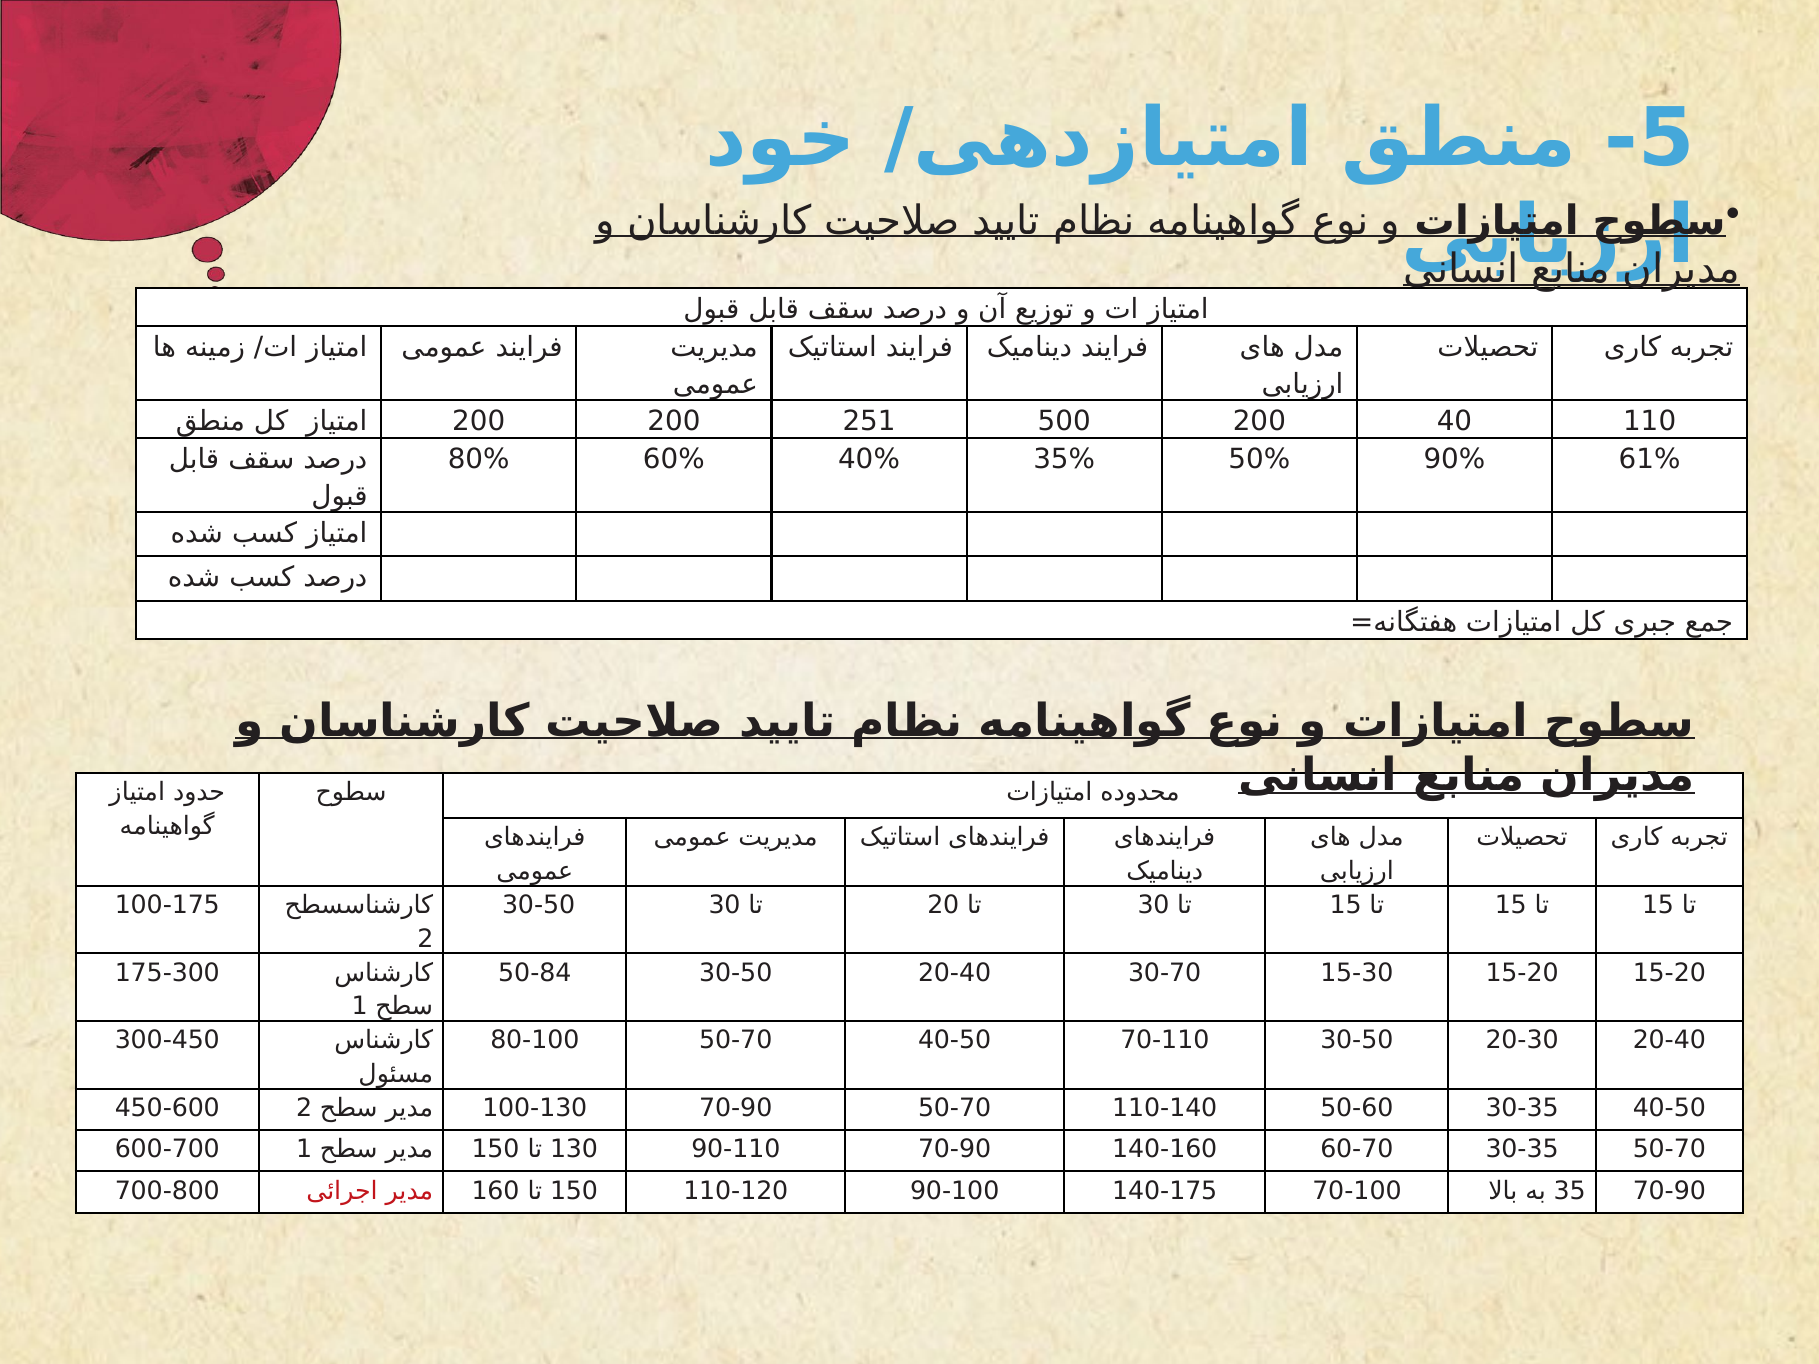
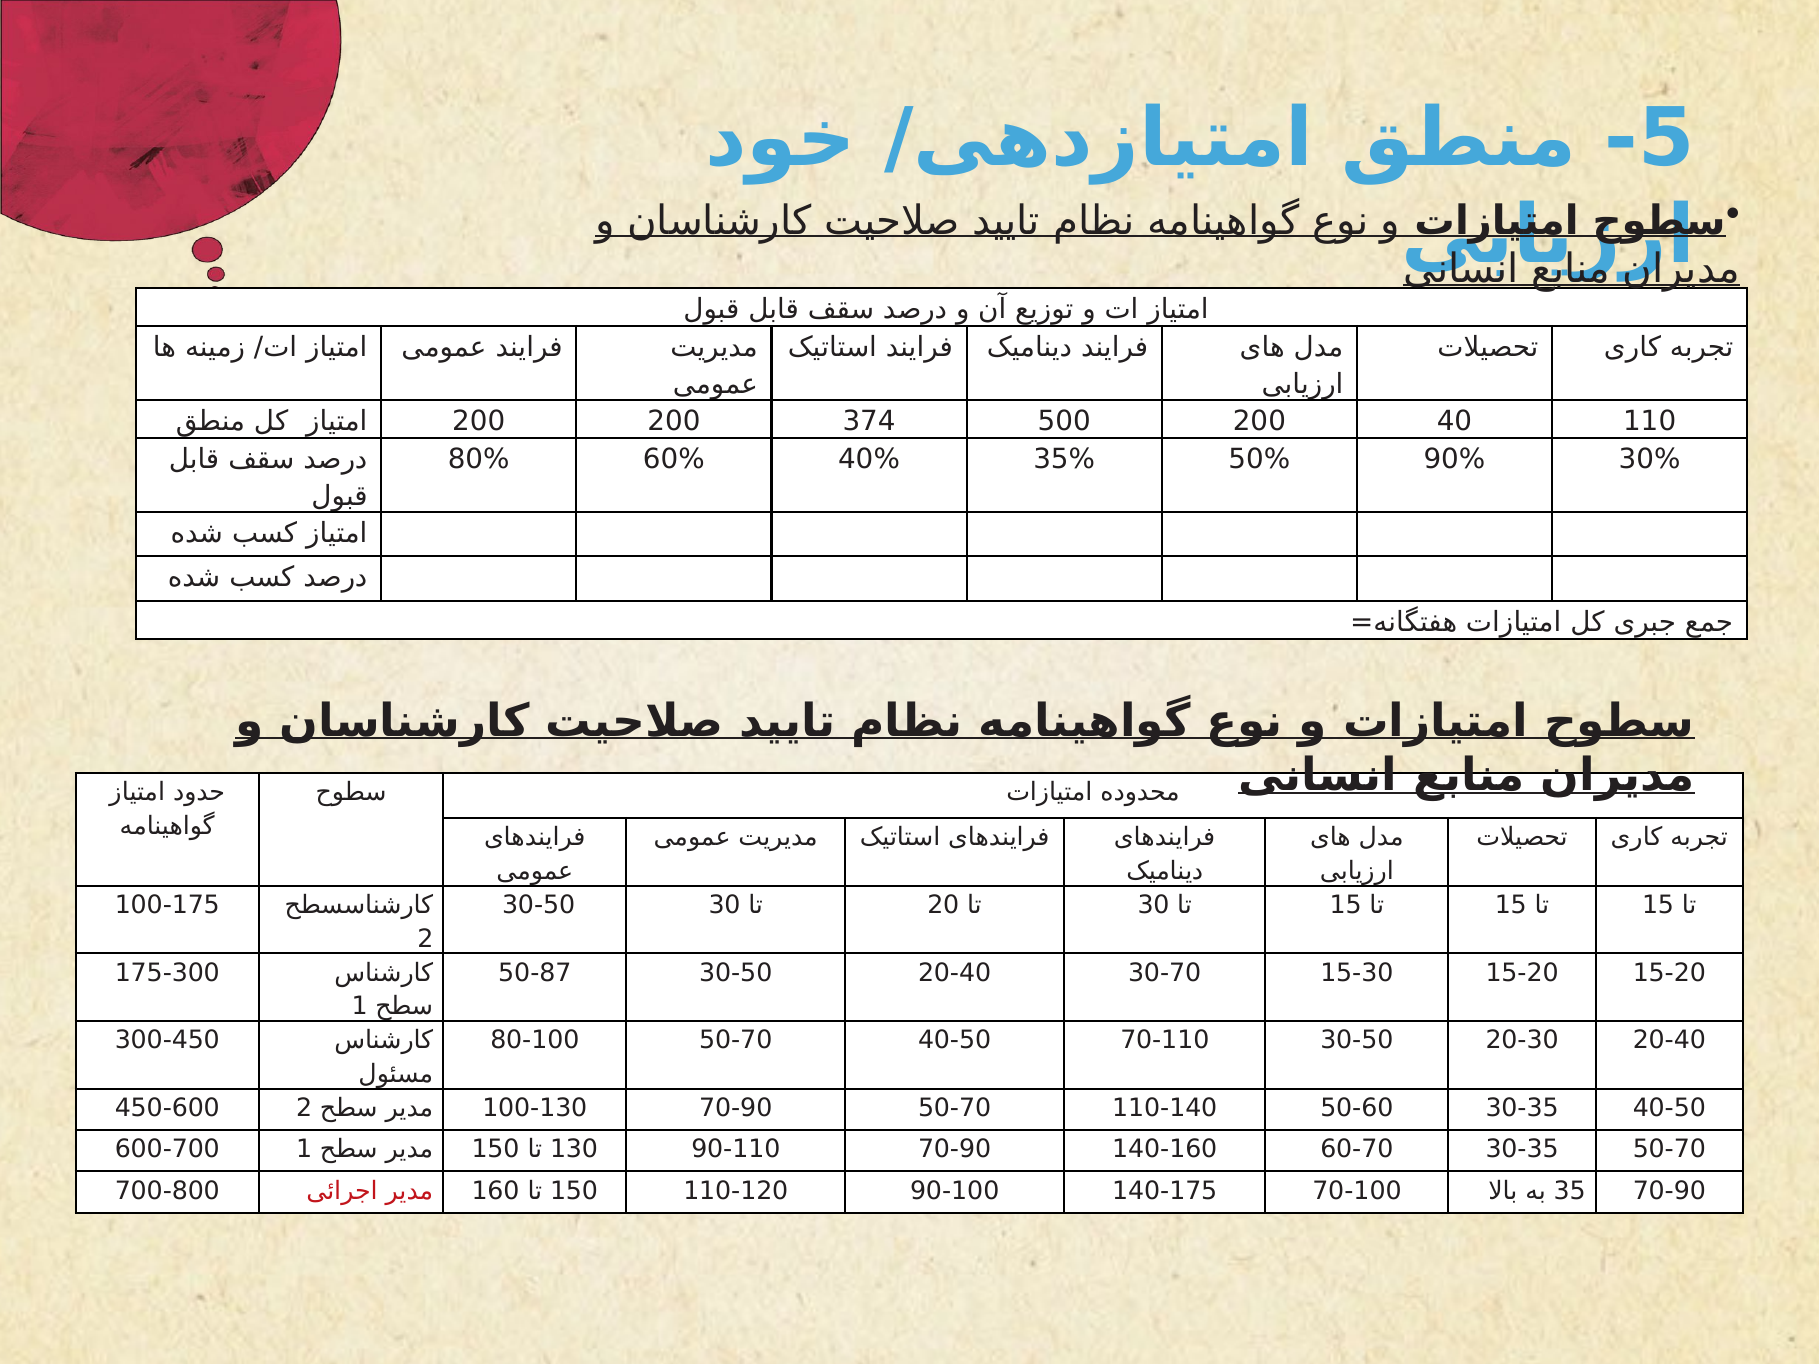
251: 251 -> 374
61%: 61% -> 30%
50-84: 50-84 -> 50-87
